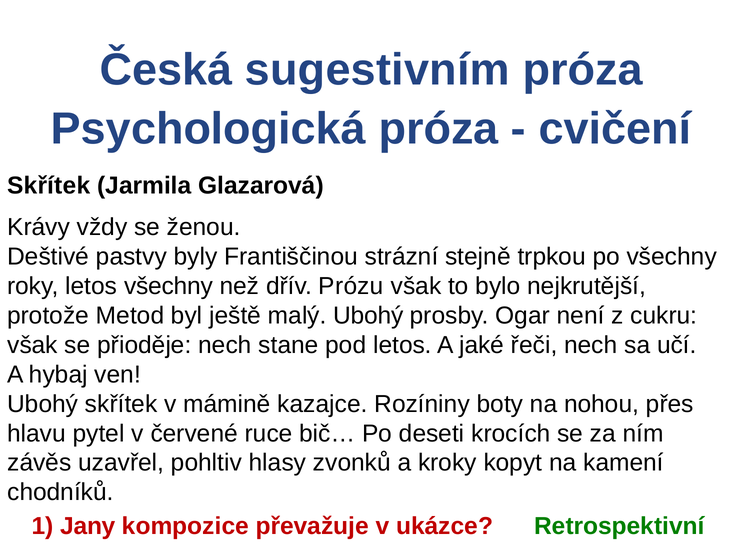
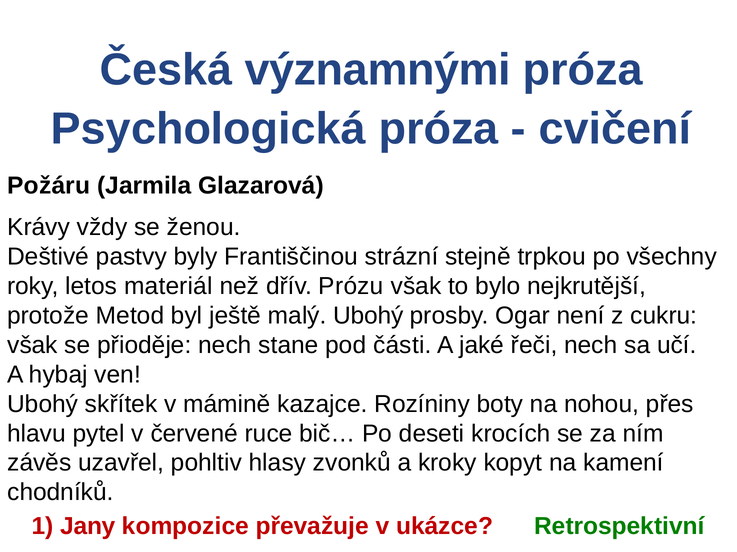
sugestivním: sugestivním -> významnými
Skřítek at (49, 186): Skřítek -> Požáru
letos všechny: všechny -> materiál
pod letos: letos -> části
